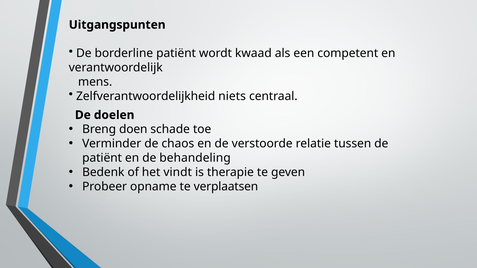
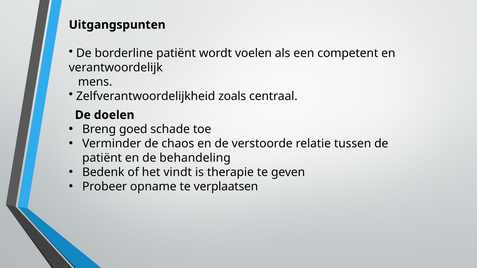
kwaad: kwaad -> voelen
niets: niets -> zoals
doen: doen -> goed
